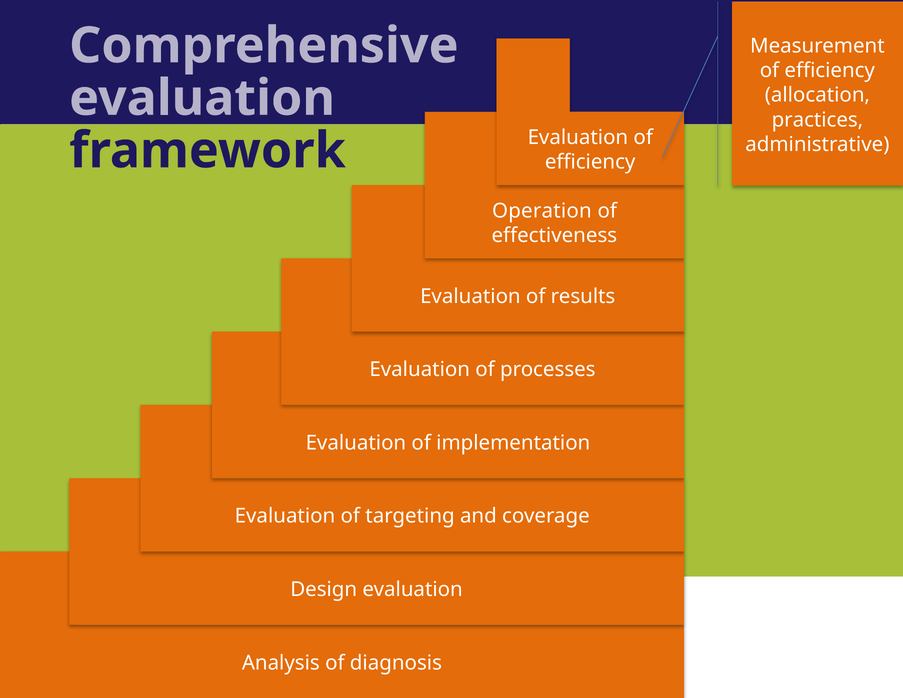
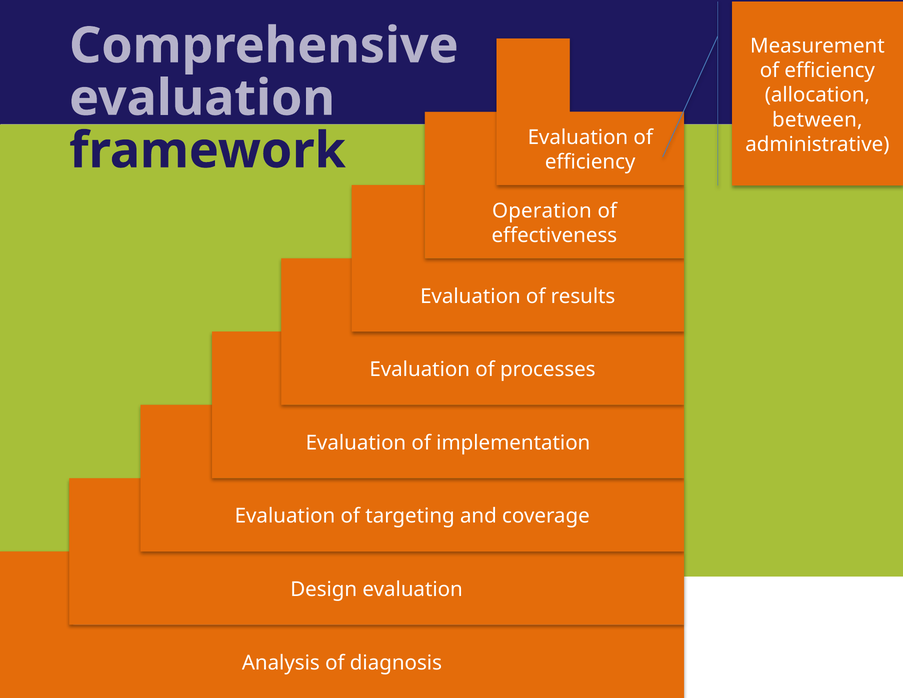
practices: practices -> between
